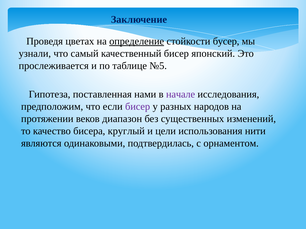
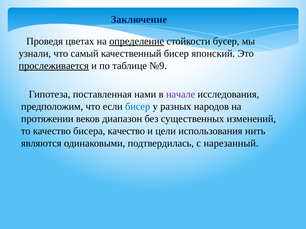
прослеживается underline: none -> present
№5: №5 -> №9
бисер at (138, 107) colour: purple -> blue
бисера круглый: круглый -> качество
нити: нити -> нить
орнаментом: орнаментом -> нарезанный
